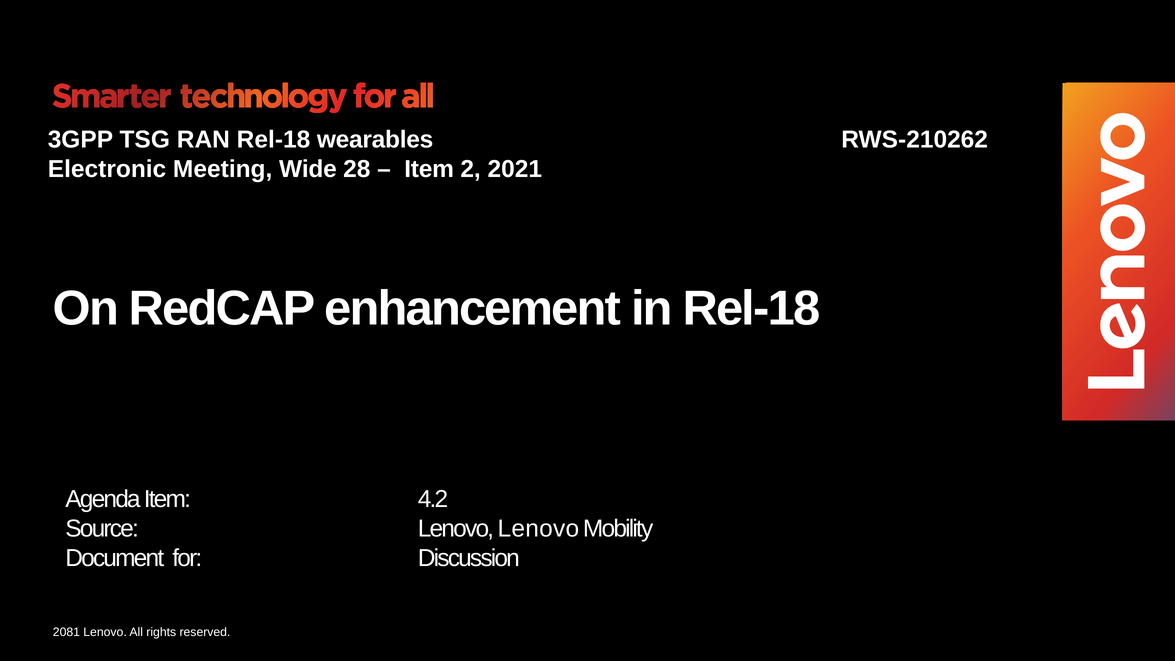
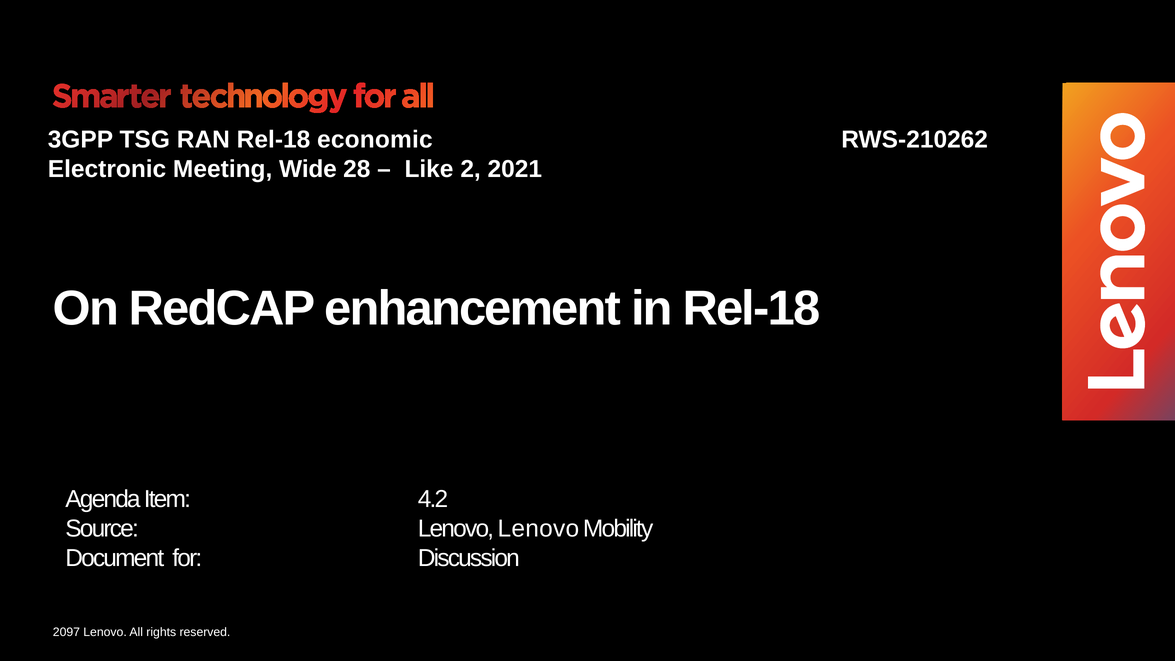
wearables: wearables -> economic
Item at (429, 169): Item -> Like
2081: 2081 -> 2097
